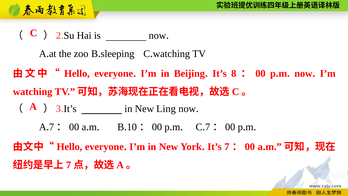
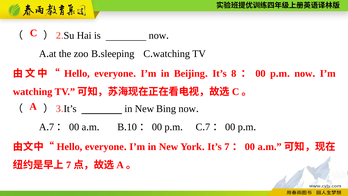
Ling: Ling -> Bing
